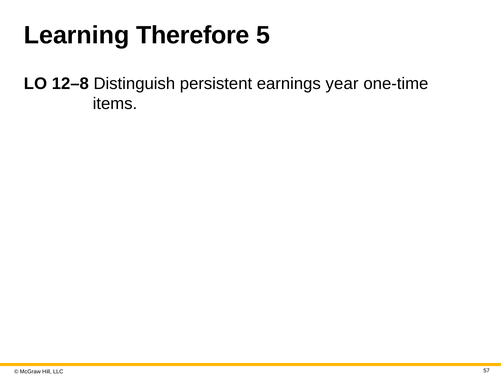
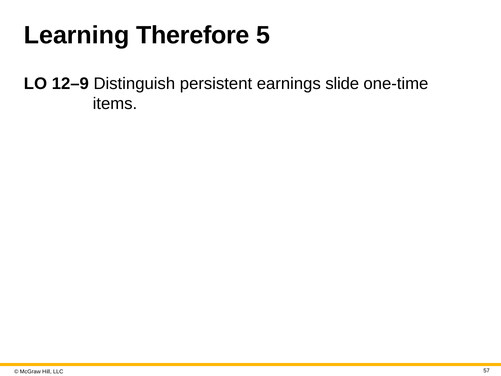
12–8: 12–8 -> 12–9
year: year -> slide
